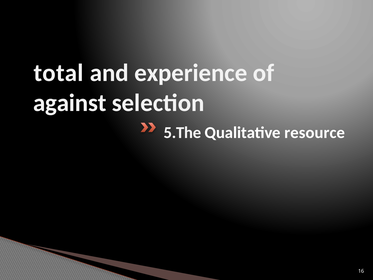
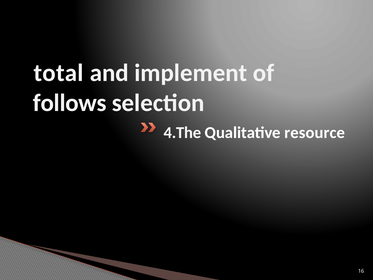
experience: experience -> implement
against: against -> follows
5.The: 5.The -> 4.The
